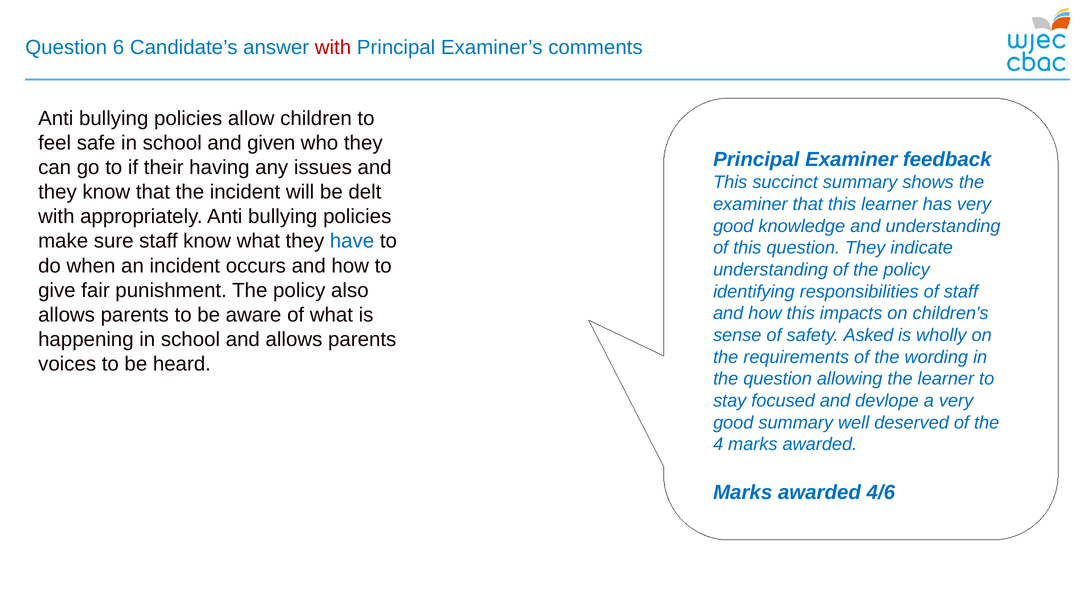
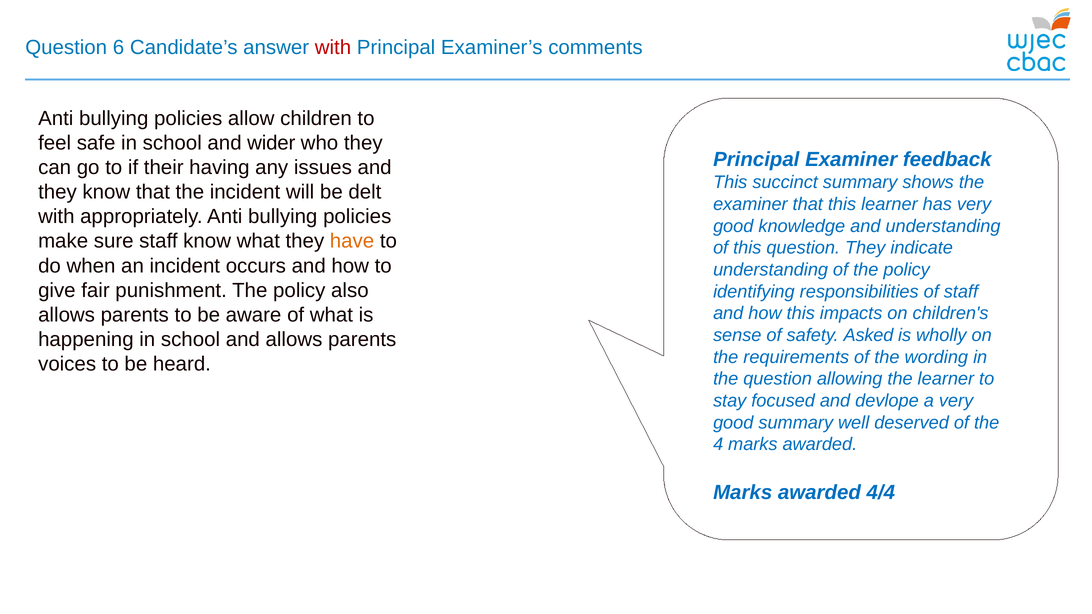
given: given -> wider
have colour: blue -> orange
4/6: 4/6 -> 4/4
